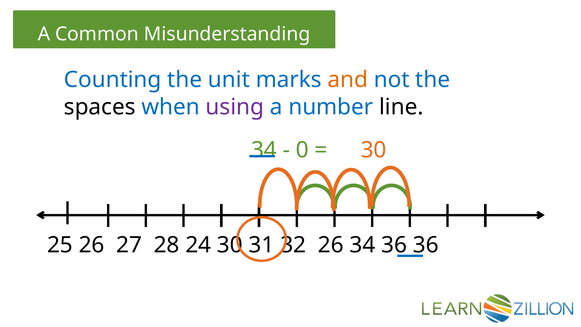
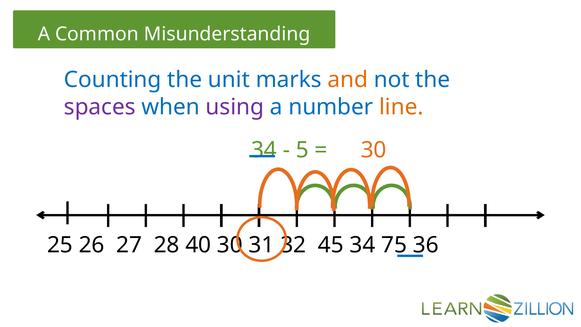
spaces colour: black -> purple
line colour: black -> orange
0: 0 -> 5
24: 24 -> 40
26 at (331, 245): 26 -> 45
34 36: 36 -> 75
